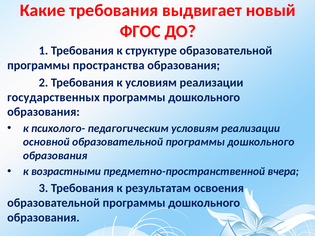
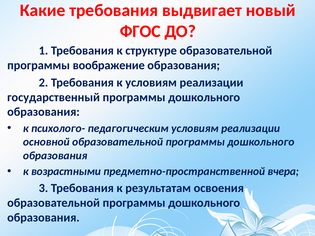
пространства: пространства -> воображение
государственных: государственных -> государственный
